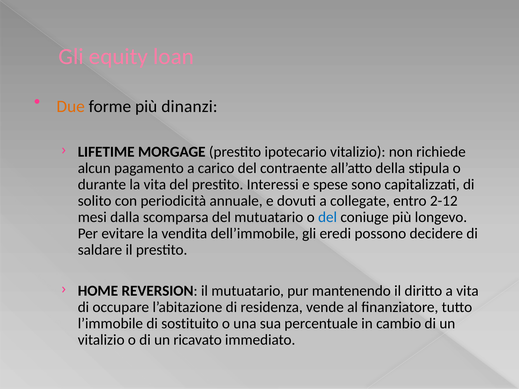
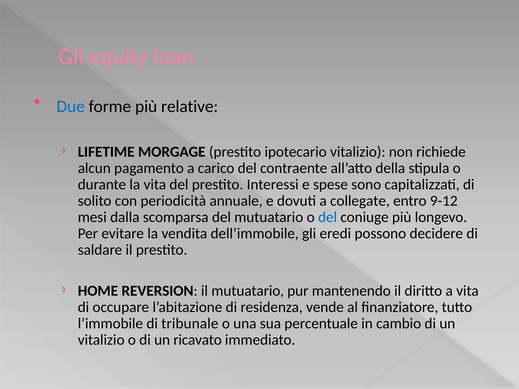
Due colour: orange -> blue
dinanzi: dinanzi -> relative
2-12: 2-12 -> 9-12
sostituito: sostituito -> tribunale
